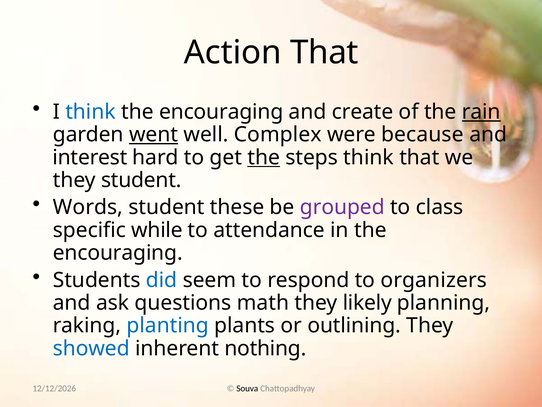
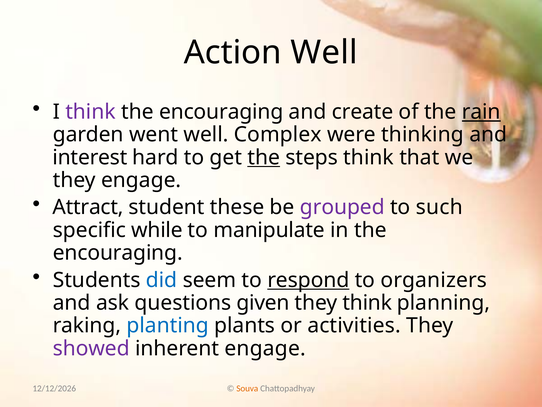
Action That: That -> Well
think at (91, 112) colour: blue -> purple
went underline: present -> none
because: because -> thinking
they student: student -> engage
Words: Words -> Attract
class: class -> such
attendance: attendance -> manipulate
respond underline: none -> present
math: math -> given
they likely: likely -> think
outlining: outlining -> activities
showed colour: blue -> purple
inherent nothing: nothing -> engage
Souva colour: black -> orange
